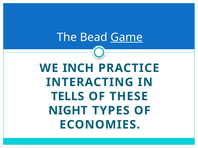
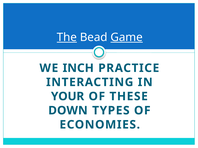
The underline: none -> present
TELLS: TELLS -> YOUR
NIGHT: NIGHT -> DOWN
